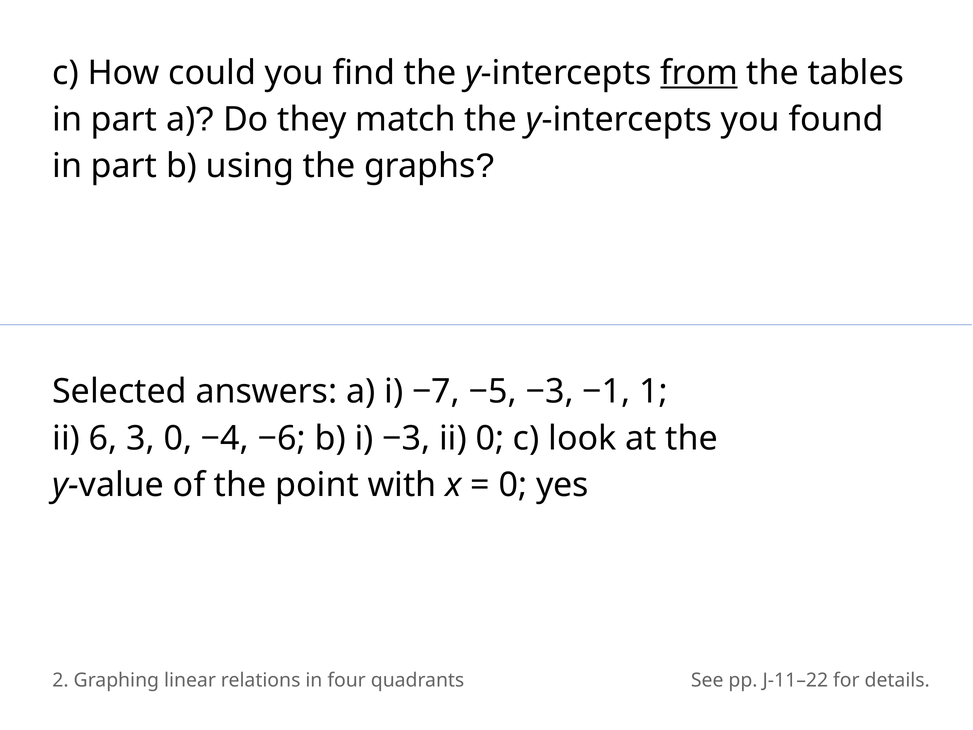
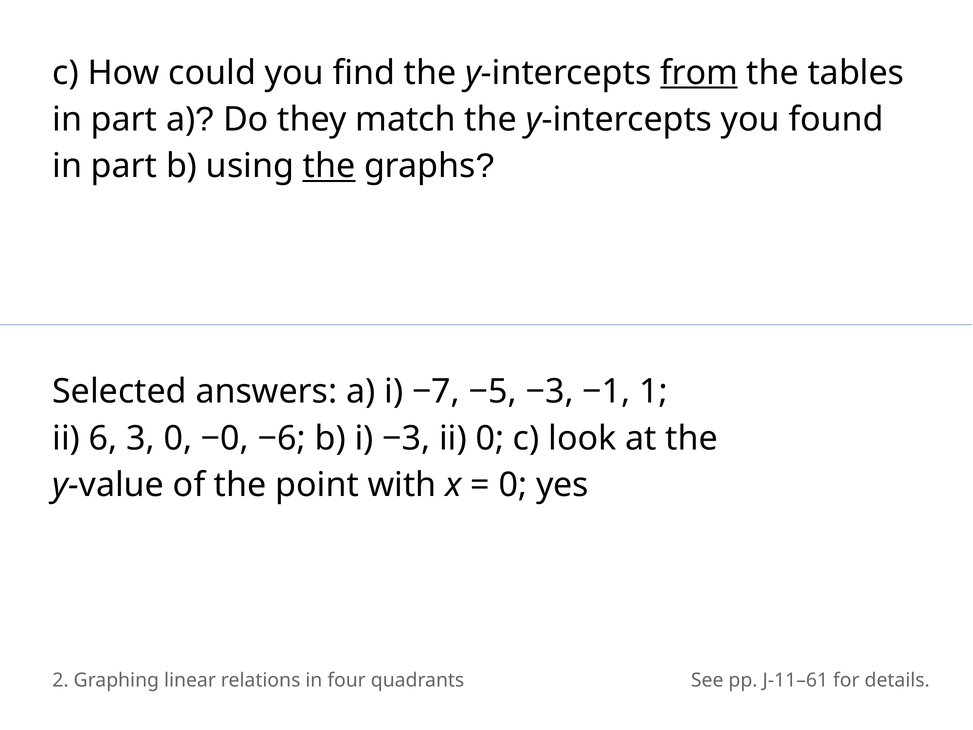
the at (329, 166) underline: none -> present
−4: −4 -> −0
J-11–22: J-11–22 -> J-11–61
